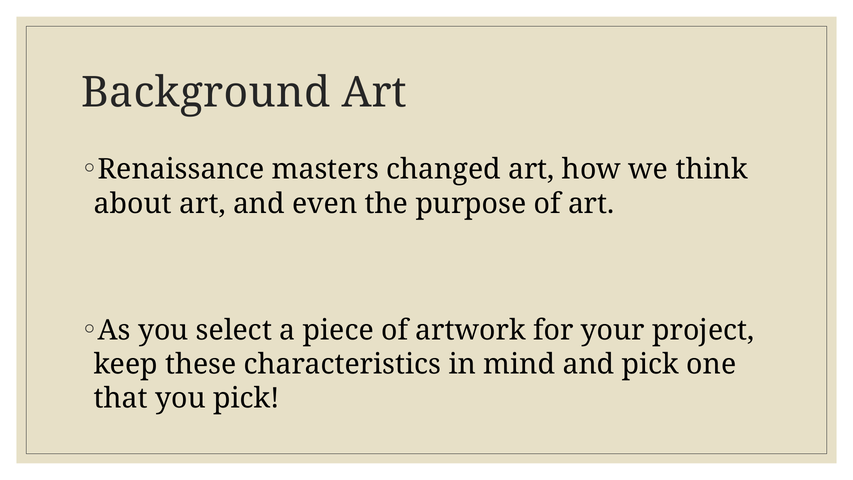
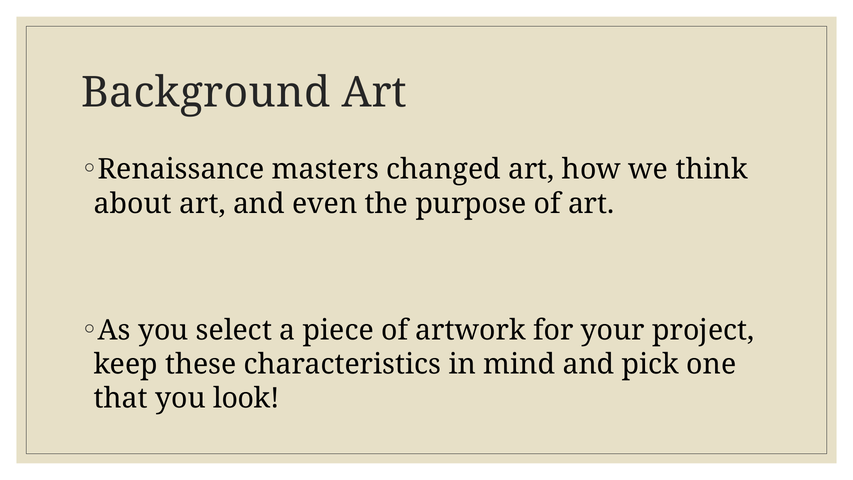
you pick: pick -> look
